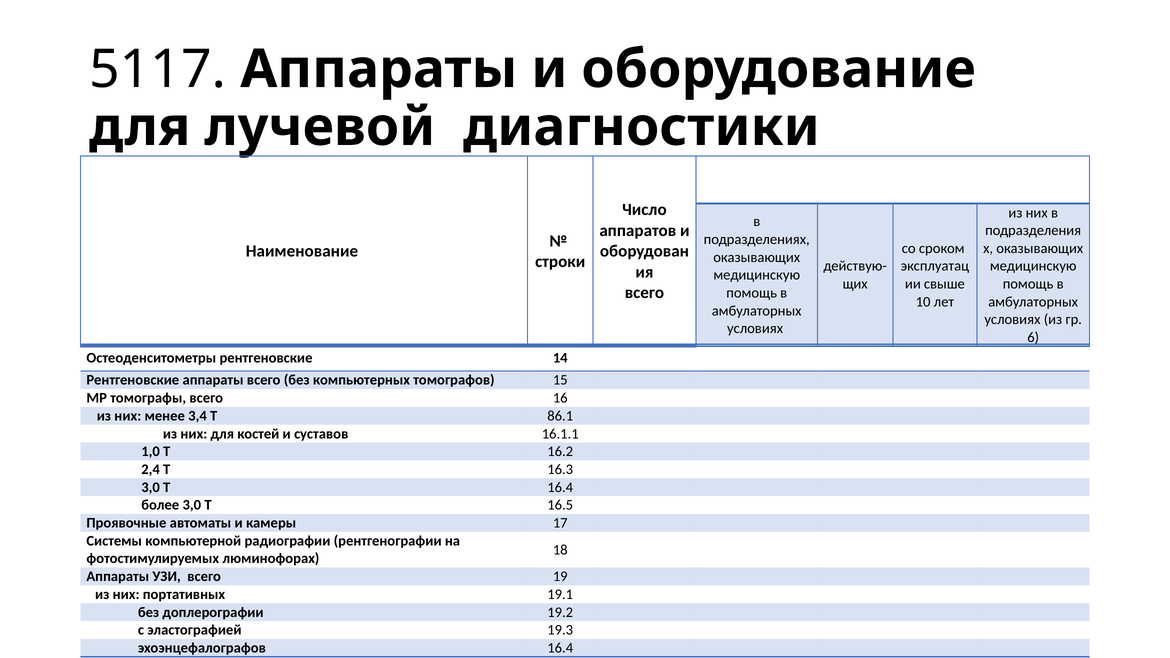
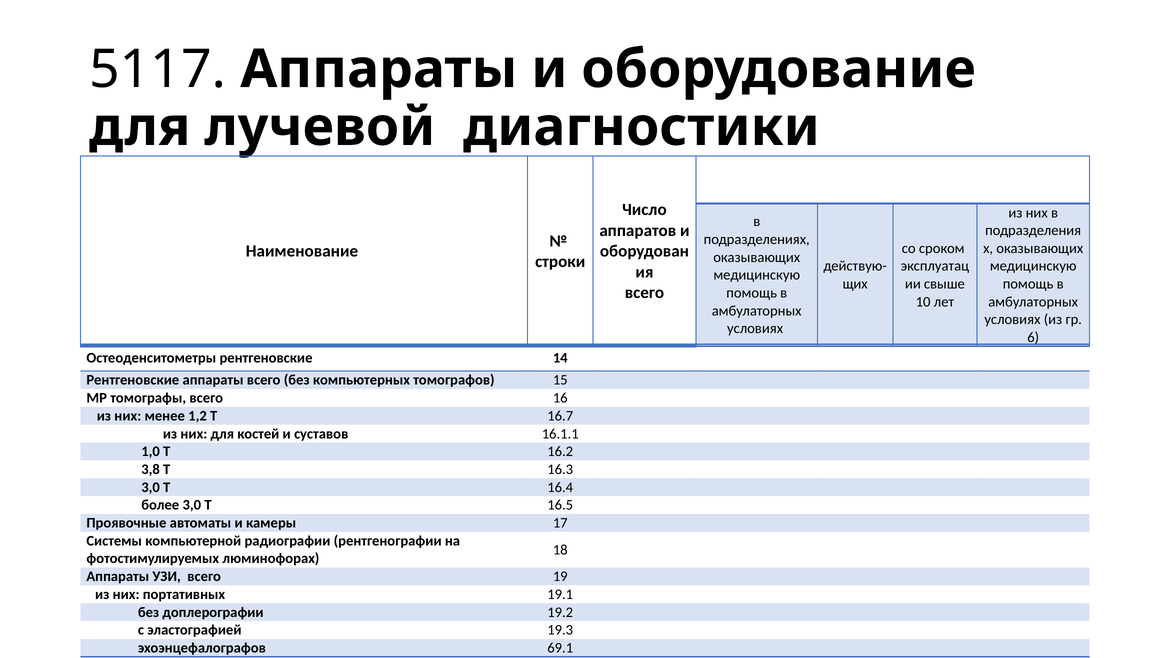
3,4: 3,4 -> 1,2
86.1: 86.1 -> 16.7
2,4: 2,4 -> 3,8
эхоэнцефалографов 16.4: 16.4 -> 69.1
